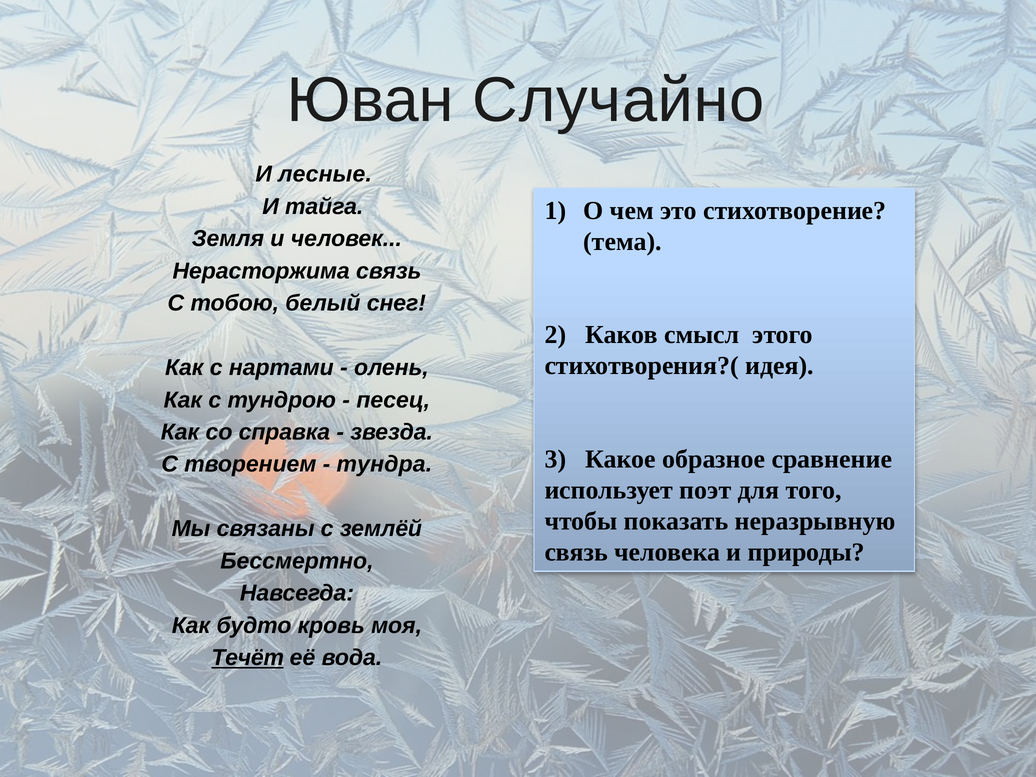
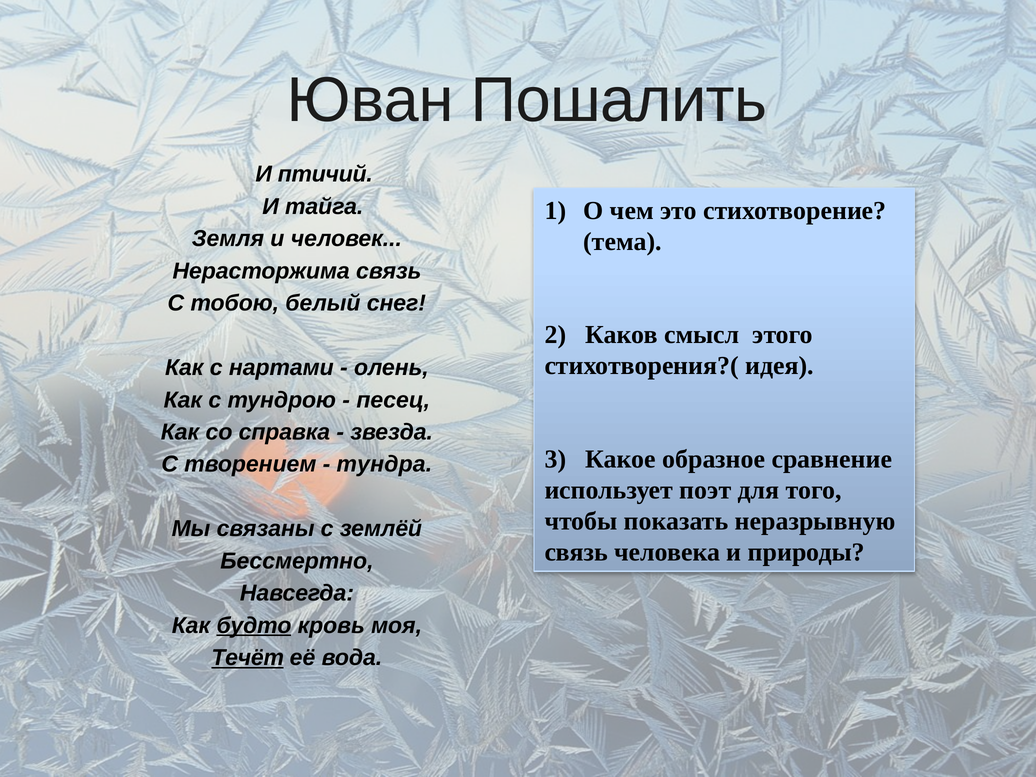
Случайно: Случайно -> Пошалить
лесные: лесные -> птичий
будто underline: none -> present
